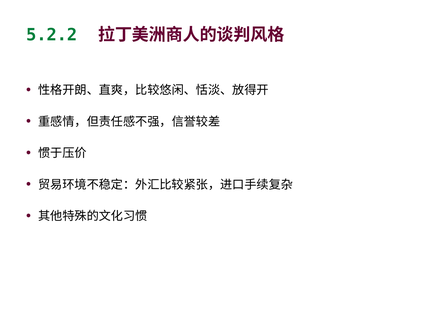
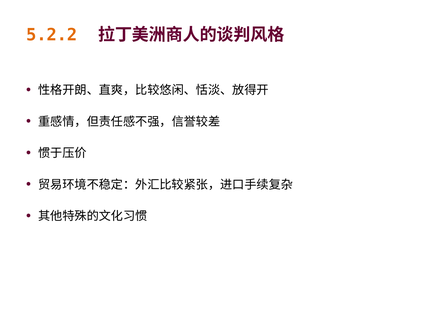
5.2.2 colour: green -> orange
